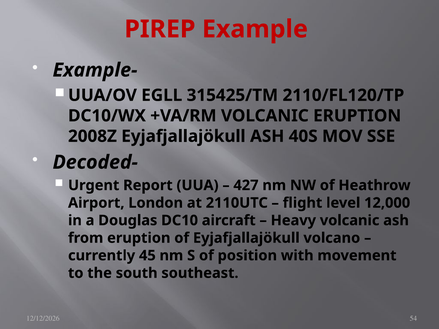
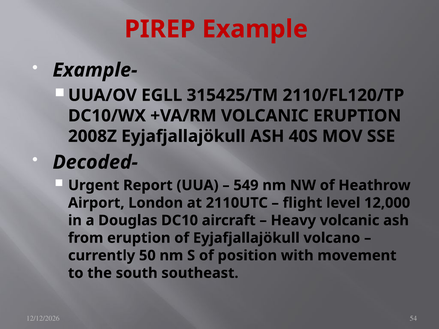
427: 427 -> 549
45: 45 -> 50
